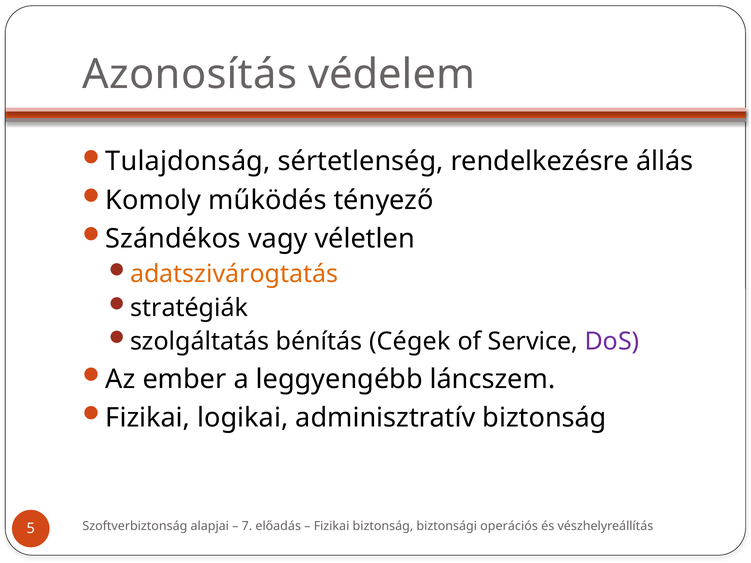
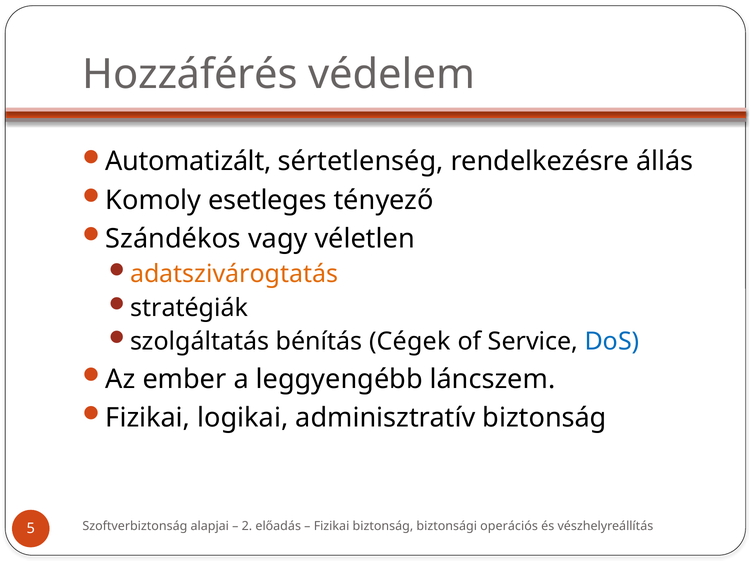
Azonosítás: Azonosítás -> Hozzáférés
Tulajdonság: Tulajdonság -> Automatizált
működés: működés -> esetleges
DoS colour: purple -> blue
7: 7 -> 2
